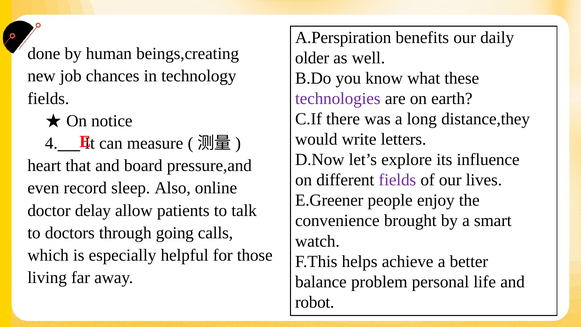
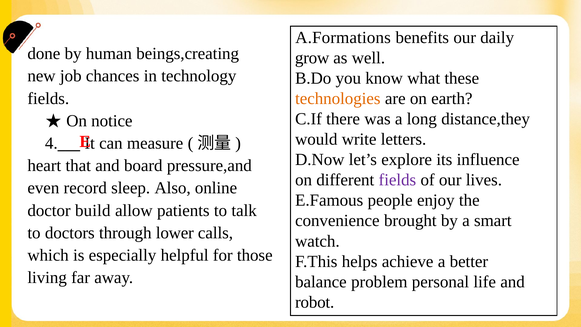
A.Perspiration: A.Perspiration -> A.Formations
older: older -> grow
technologies colour: purple -> orange
E.Greener: E.Greener -> E.Famous
delay: delay -> build
going: going -> lower
